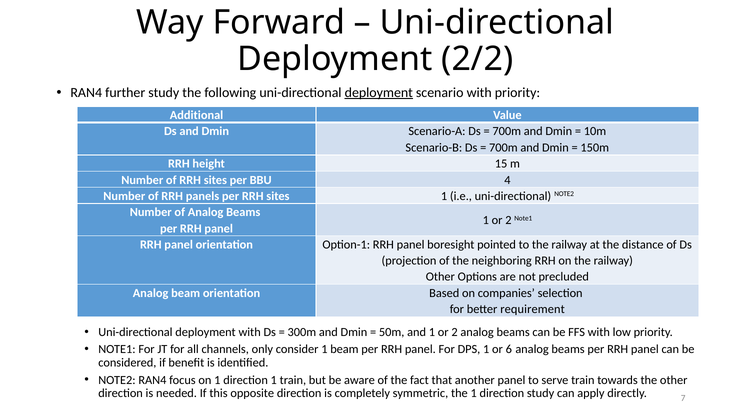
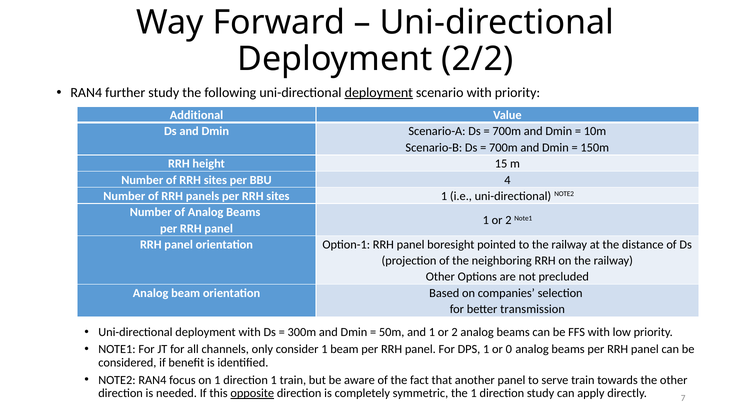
requirement: requirement -> transmission
6: 6 -> 0
opposite underline: none -> present
